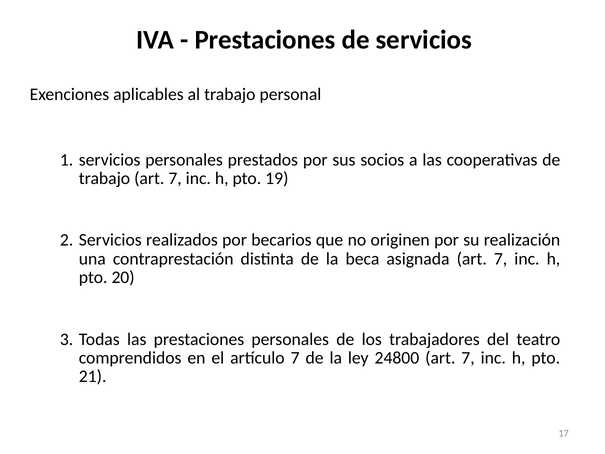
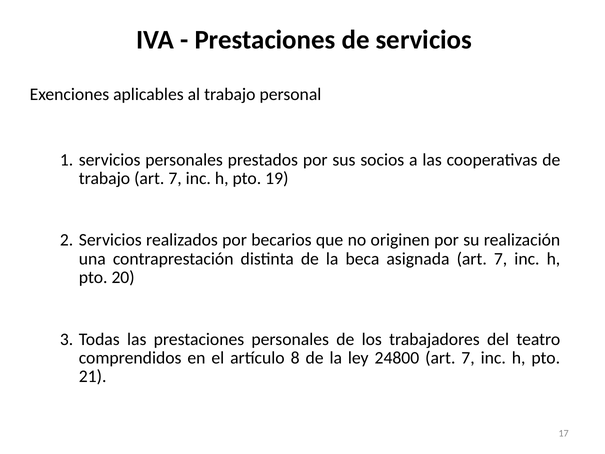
artículo 7: 7 -> 8
